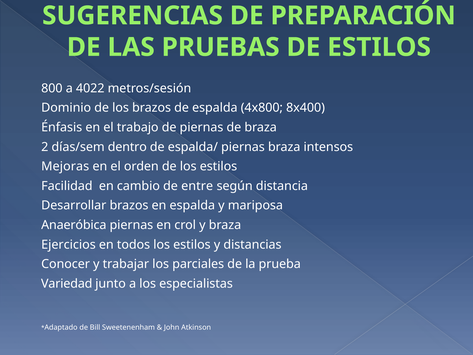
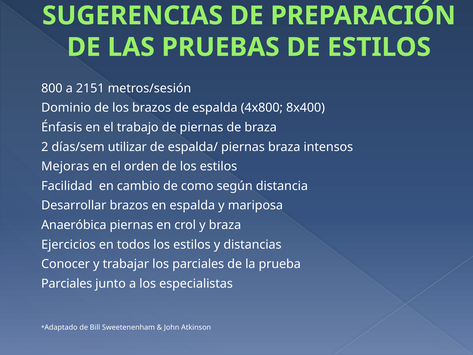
4022: 4022 -> 2151
dentro: dentro -> utilizar
entre: entre -> como
Variedad at (67, 283): Variedad -> Parciales
